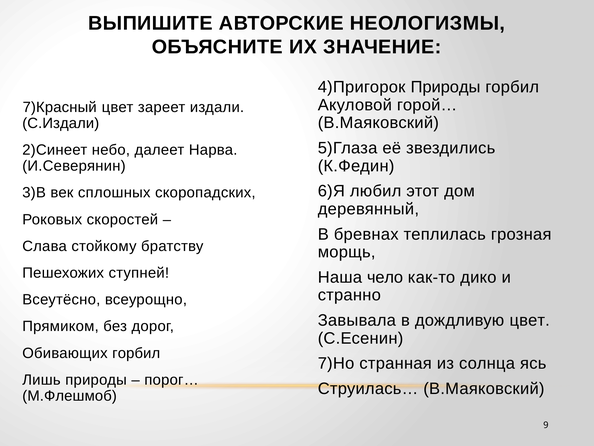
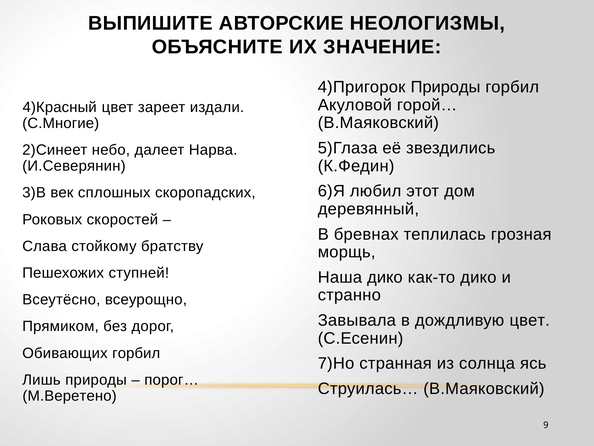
7)Красный: 7)Красный -> 4)Красный
С.Издали: С.Издали -> С.Многие
Наша чело: чело -> дико
М.Флешмоб: М.Флешмоб -> М.Веретено
